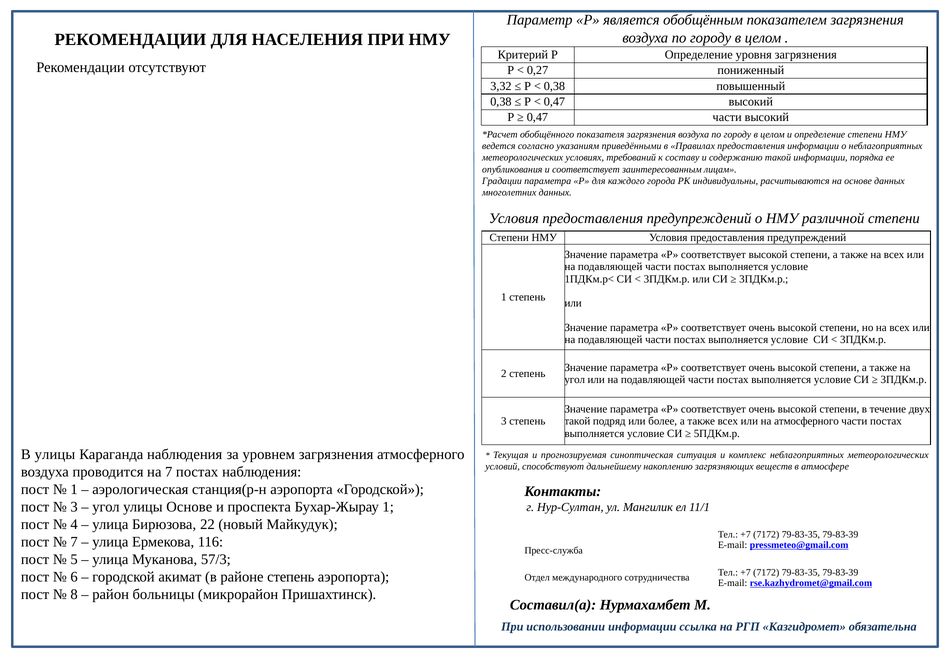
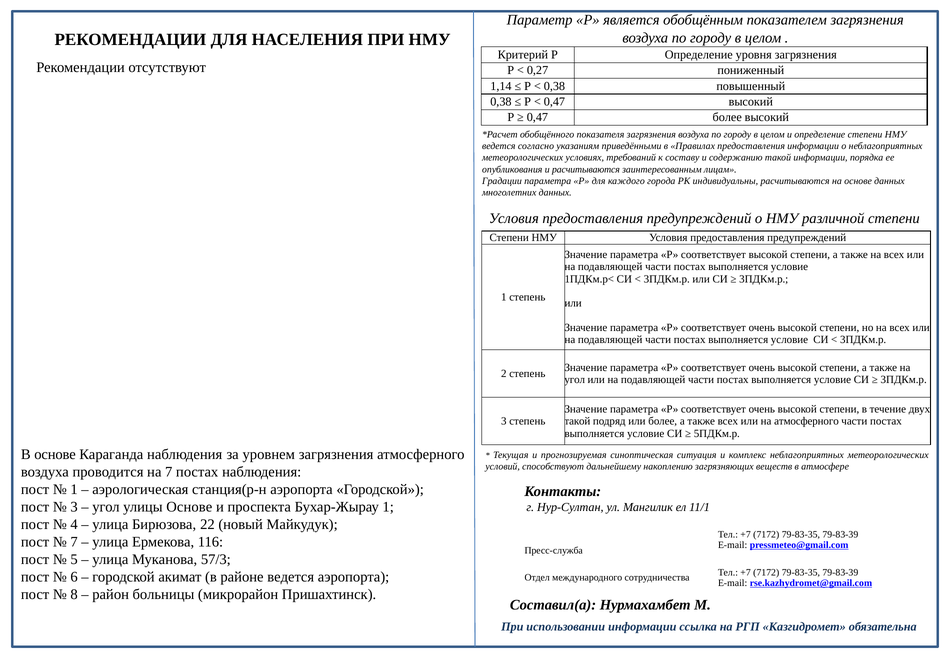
3,32: 3,32 -> 1,14
0,47 части: части -> более
и соответствует: соответствует -> расчитываются
В улицы: улицы -> основе
районе степень: степень -> ведется
